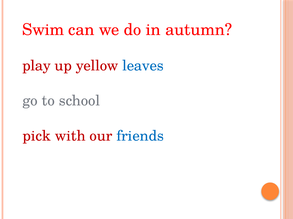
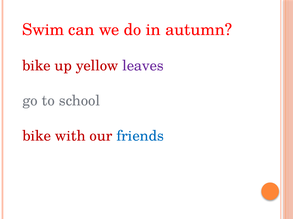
play at (37, 66): play -> bike
leaves colour: blue -> purple
pick at (37, 136): pick -> bike
